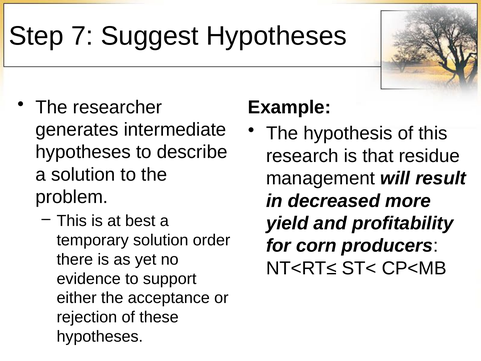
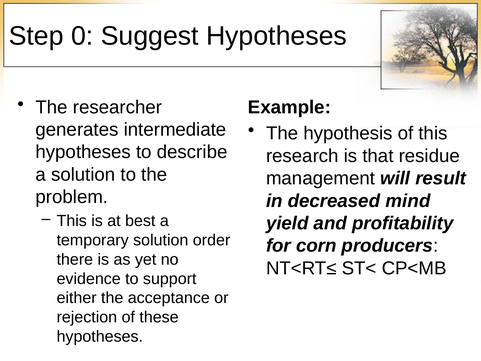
7: 7 -> 0
more: more -> mind
